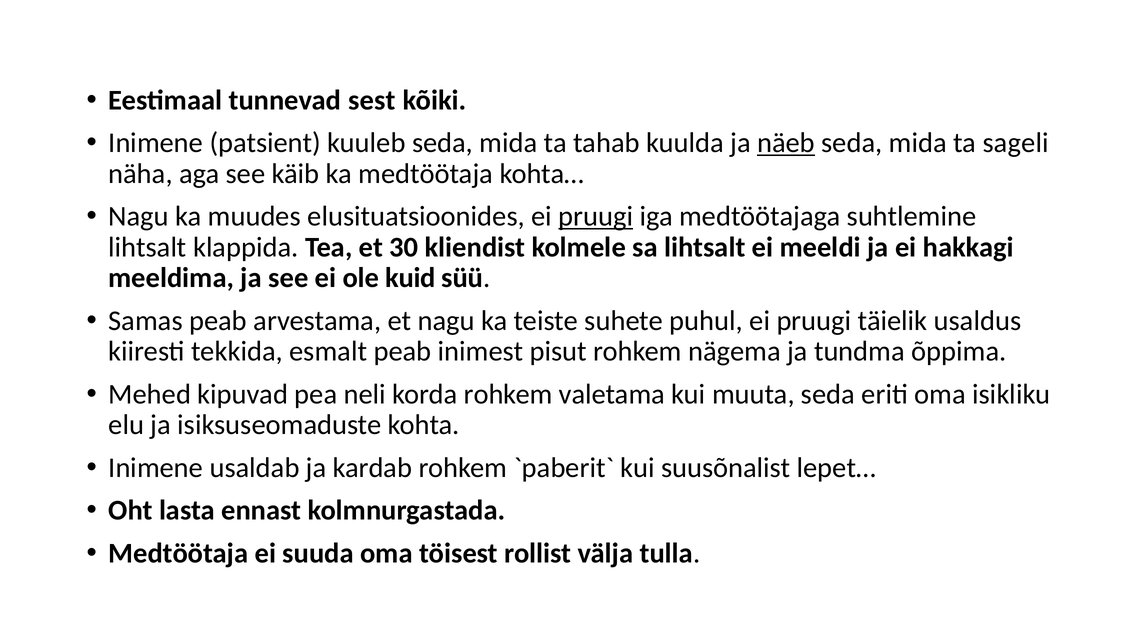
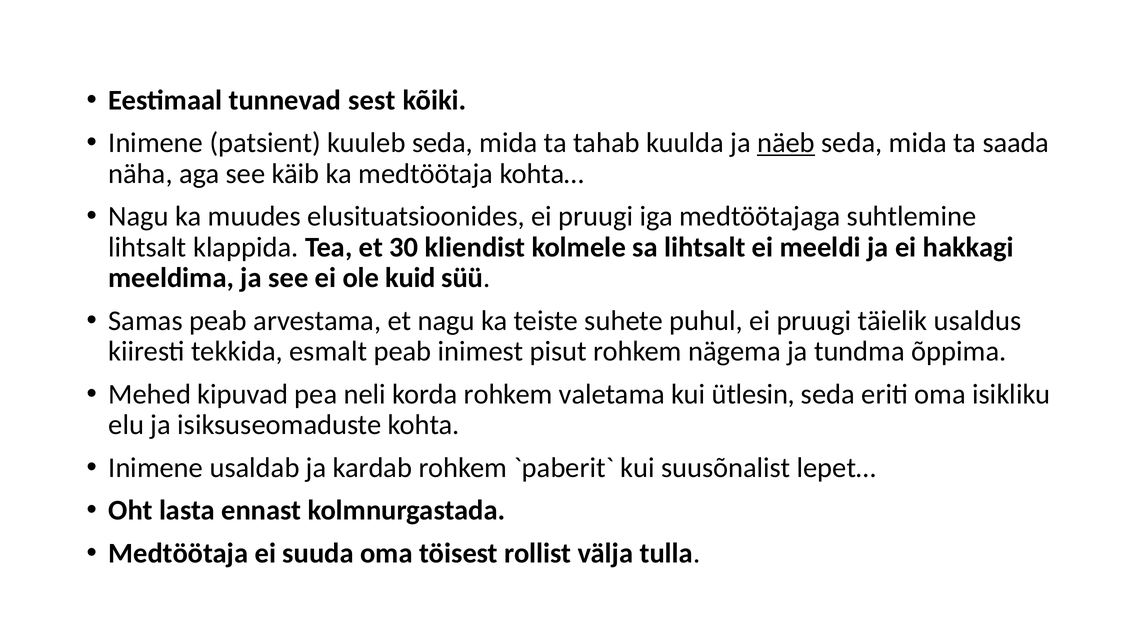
sageli: sageli -> saada
pruugi at (596, 216) underline: present -> none
muuta: muuta -> ütlesin
